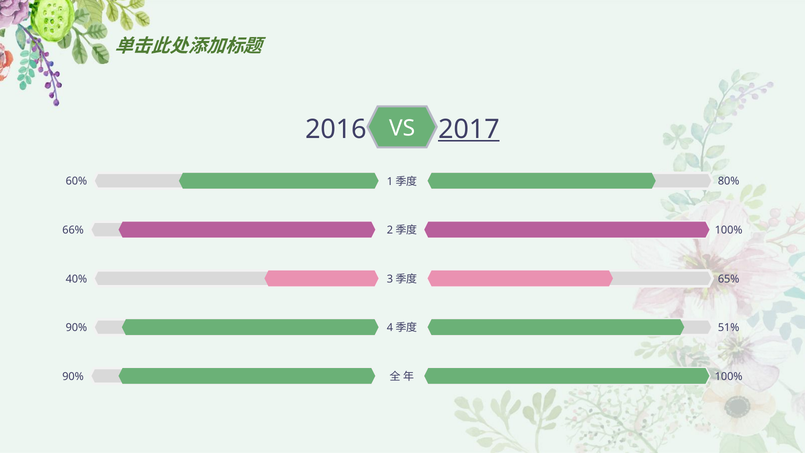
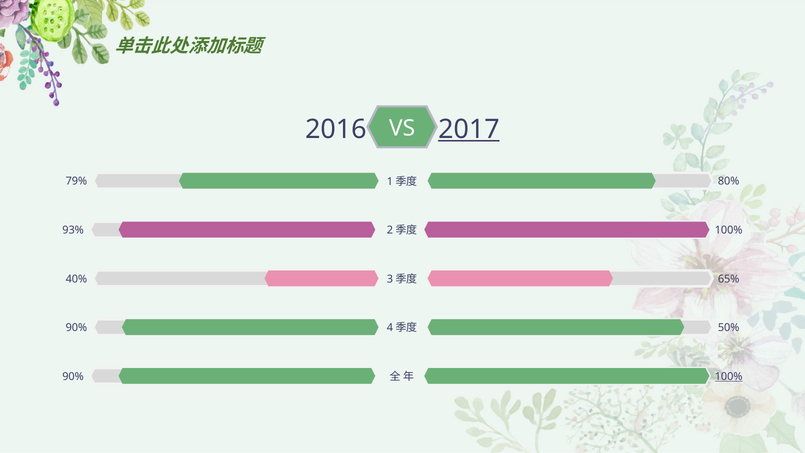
60%: 60% -> 79%
66%: 66% -> 93%
51%: 51% -> 50%
100% at (729, 376) underline: none -> present
